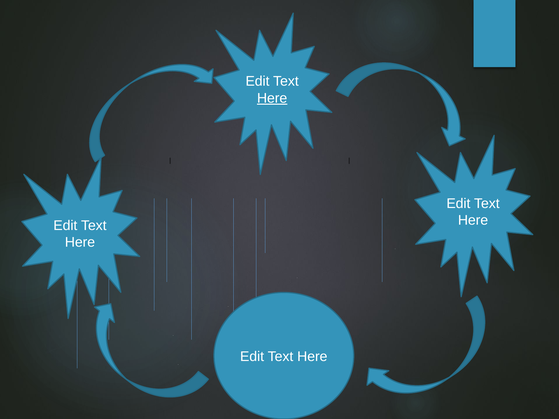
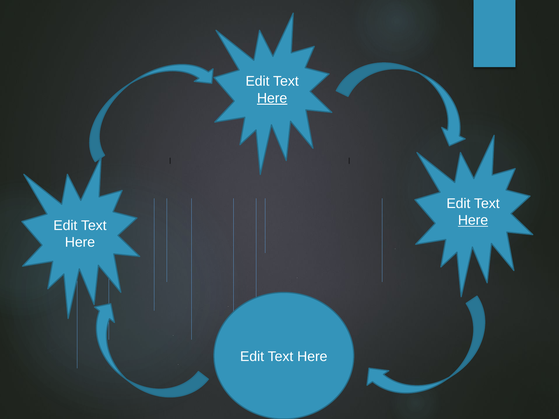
Here at (473, 220) underline: none -> present
